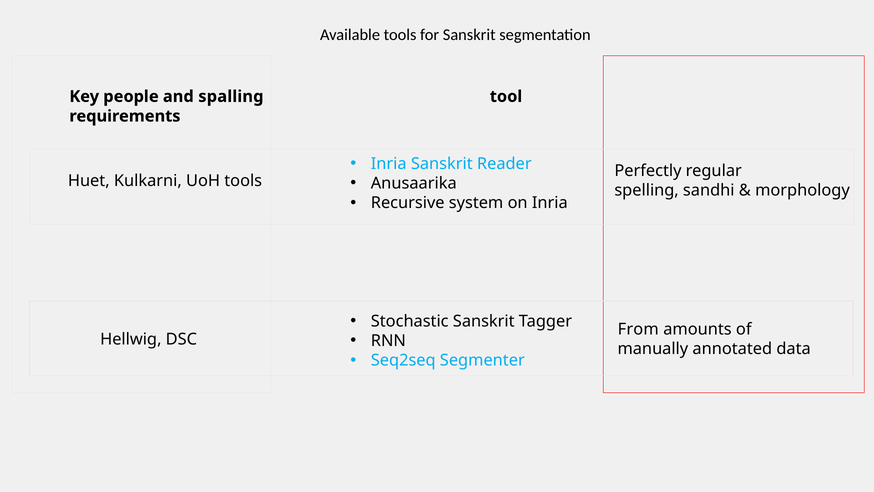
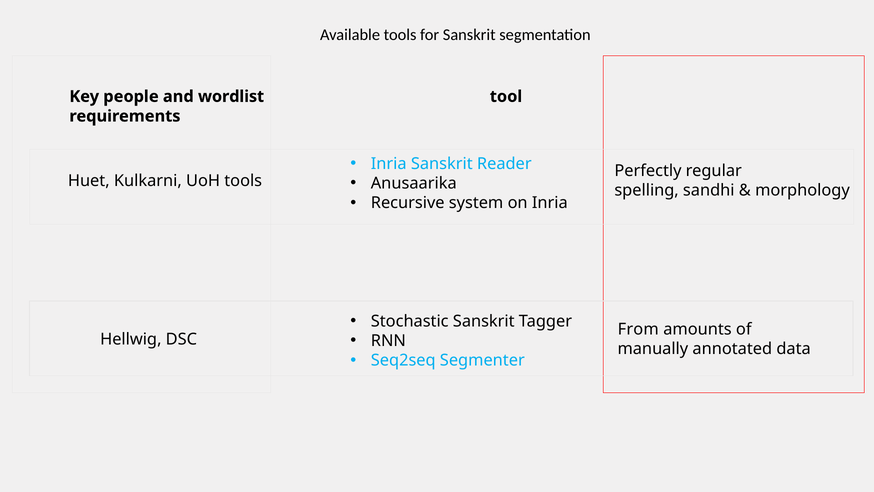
spalling: spalling -> wordlist
